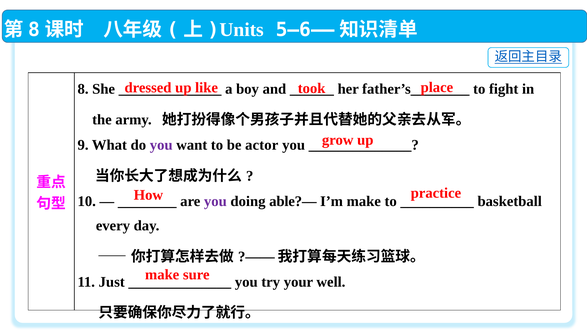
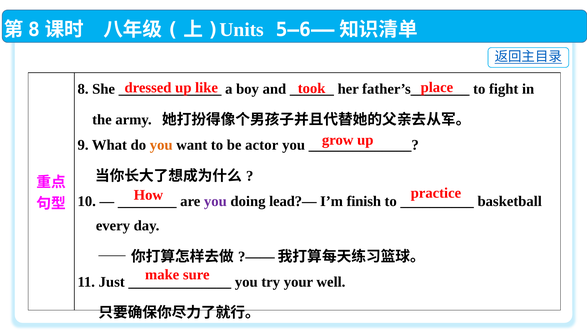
you at (161, 145) colour: purple -> orange
able?—: able?— -> lead?—
I’m make: make -> finish
